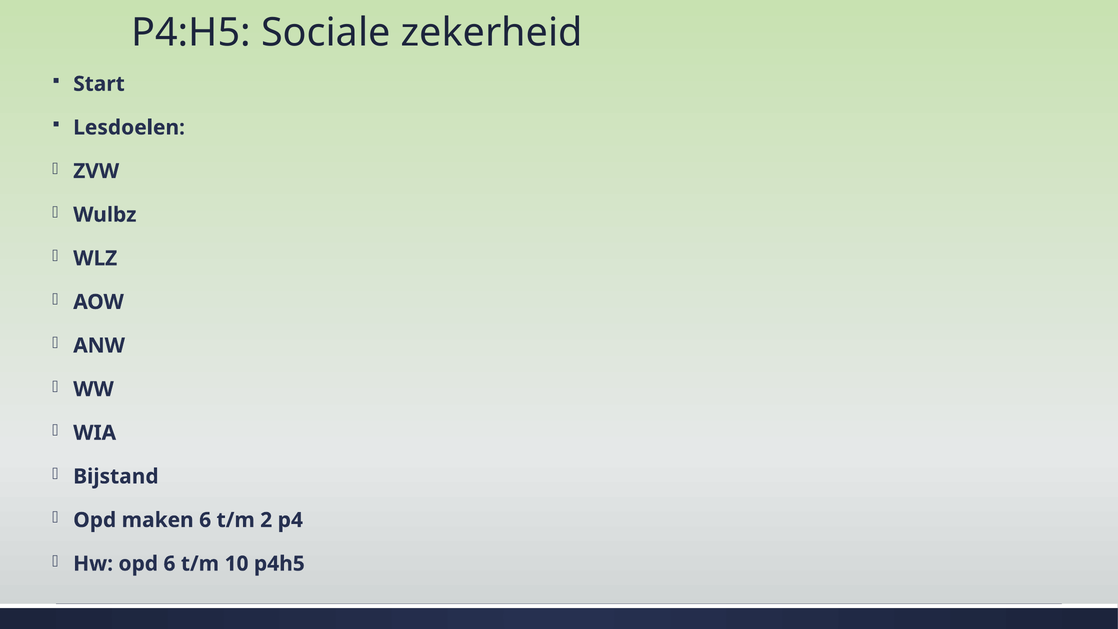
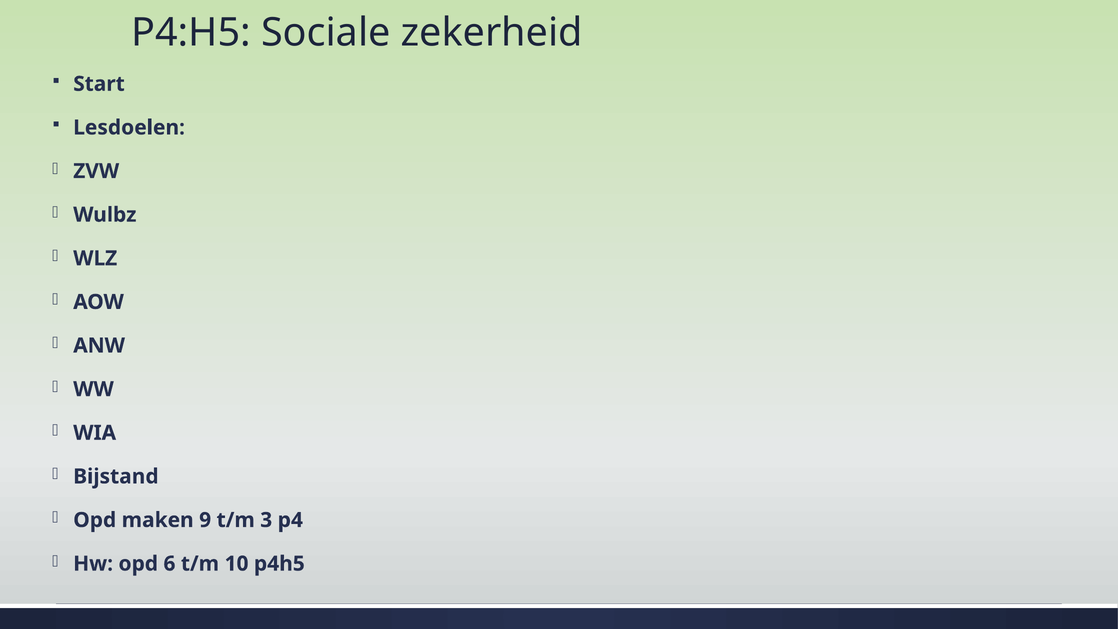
maken 6: 6 -> 9
2: 2 -> 3
